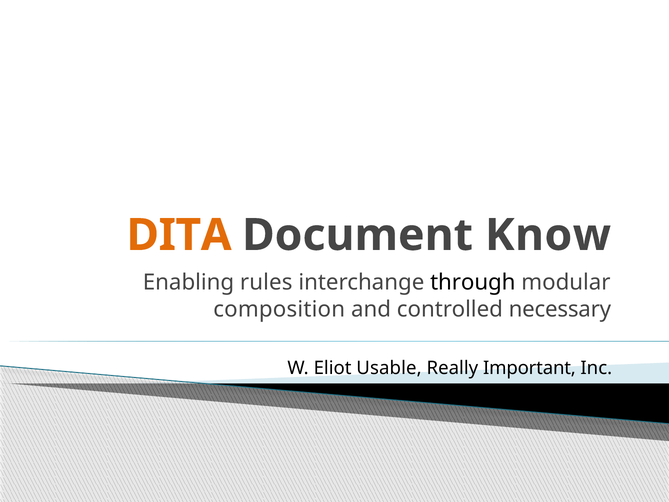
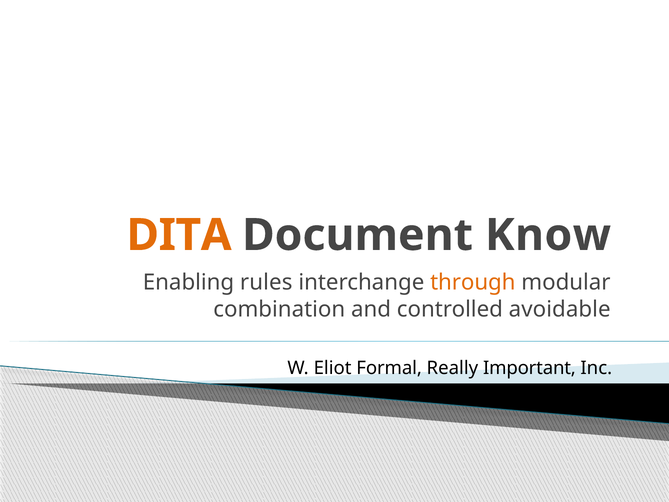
through colour: black -> orange
composition: composition -> combination
necessary: necessary -> avoidable
Usable: Usable -> Formal
